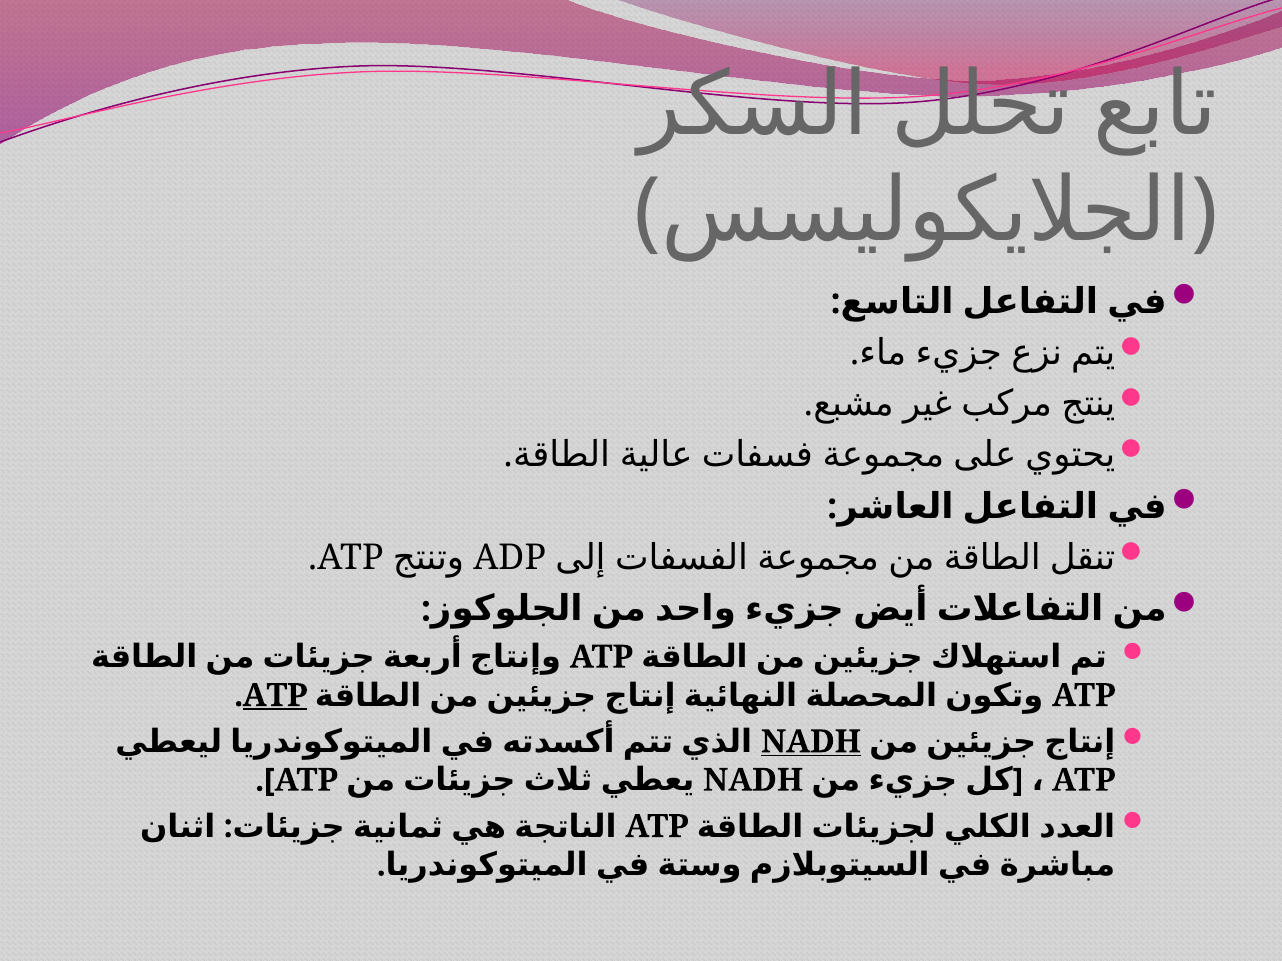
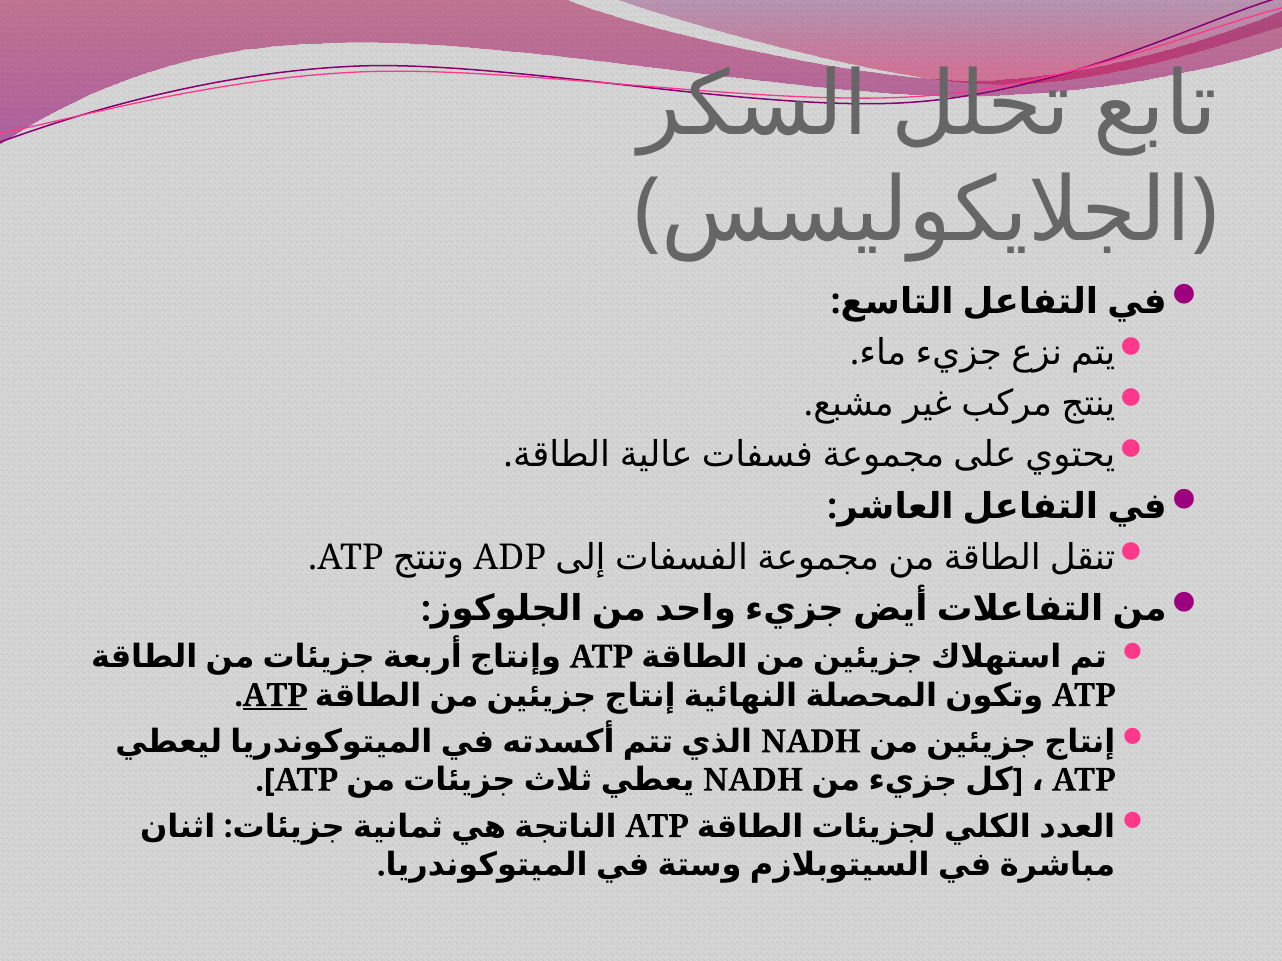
NADH at (811, 742) underline: present -> none
